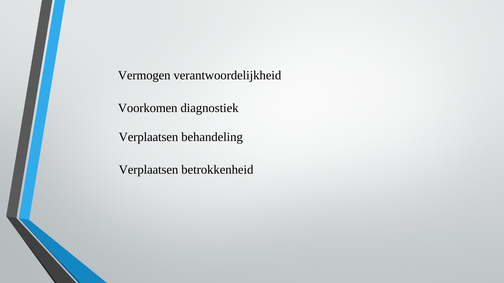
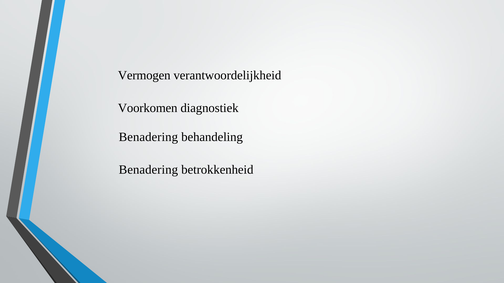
Verplaatsen at (148, 137): Verplaatsen -> Benadering
Verplaatsen at (148, 170): Verplaatsen -> Benadering
